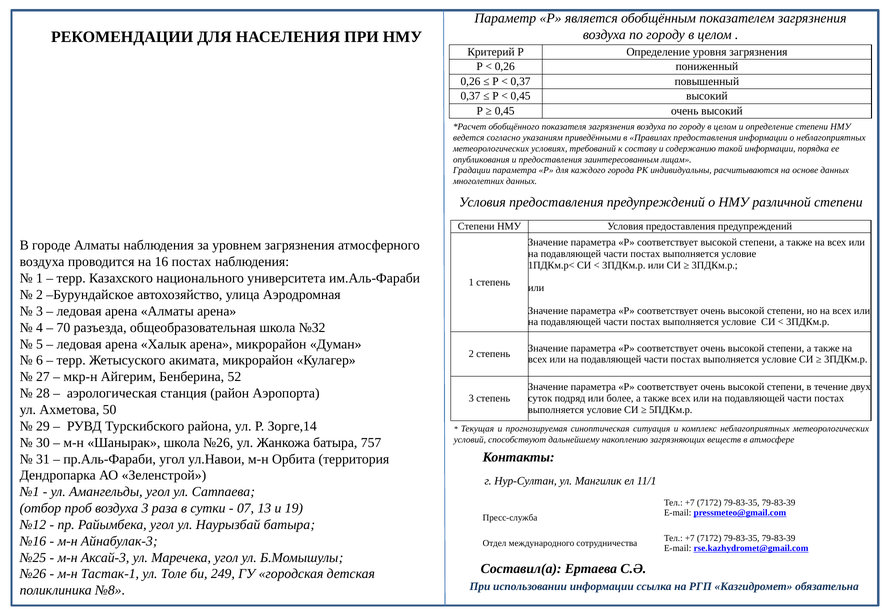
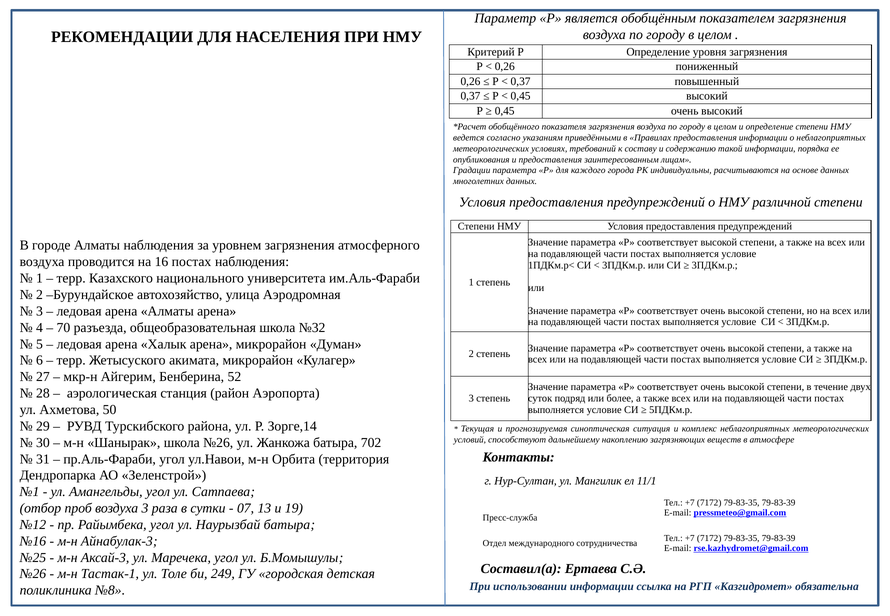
757: 757 -> 702
